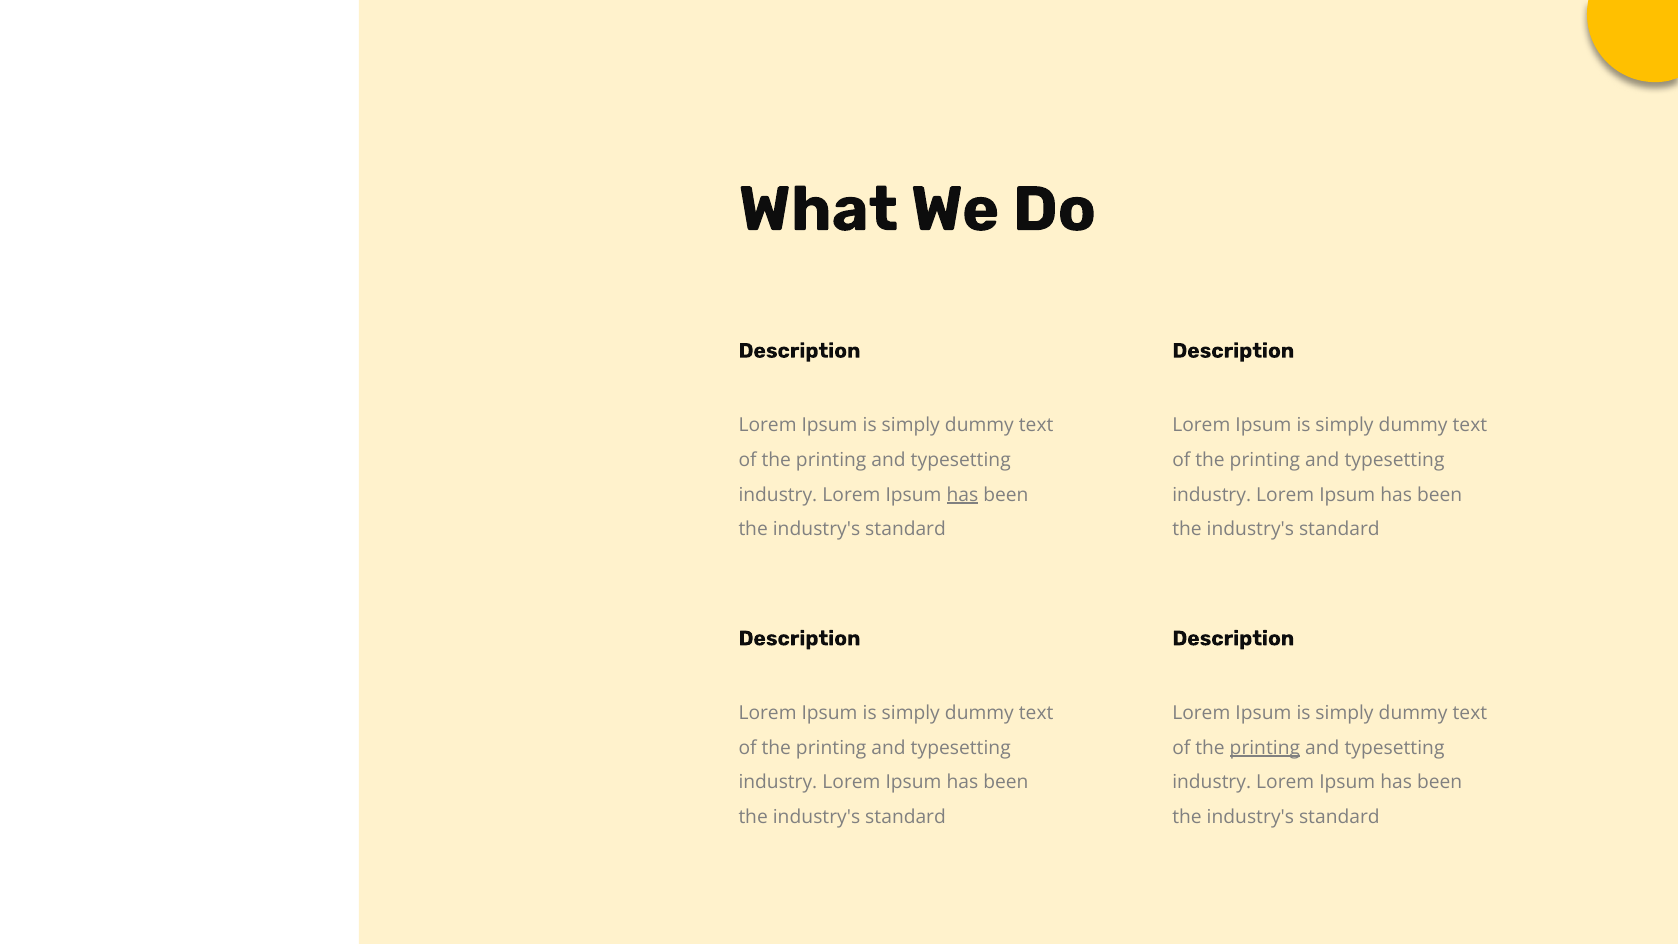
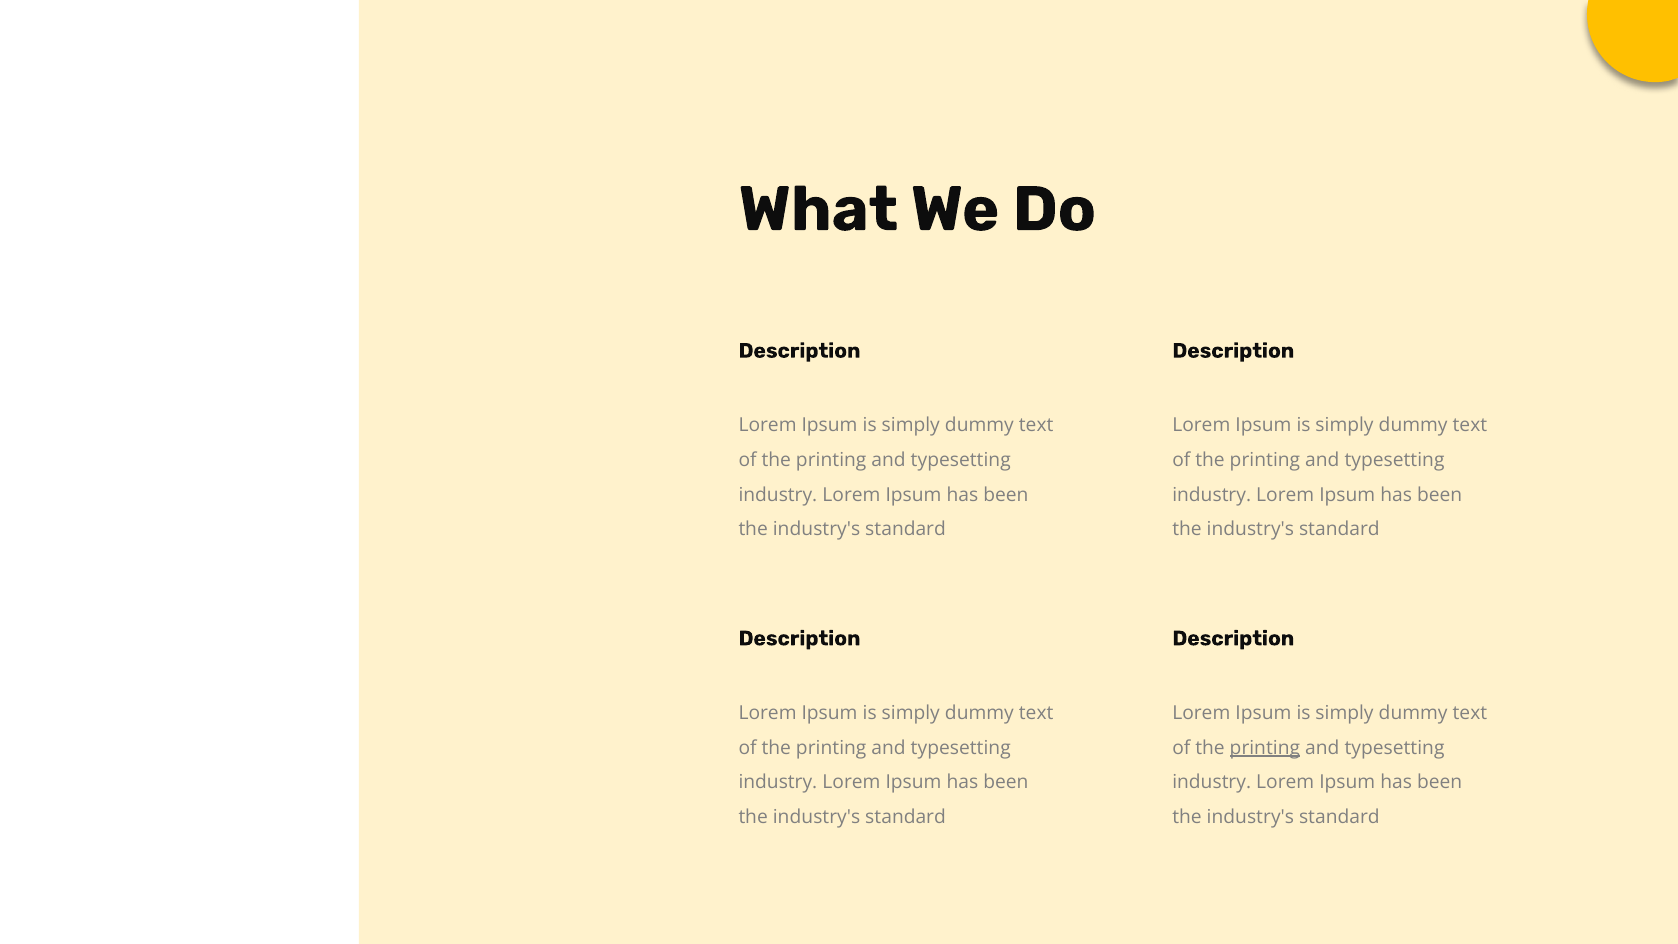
has at (962, 495) underline: present -> none
